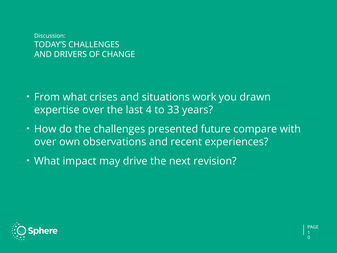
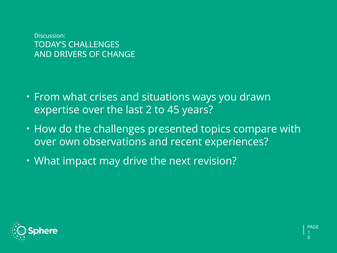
work: work -> ways
4: 4 -> 2
33: 33 -> 45
future: future -> topics
